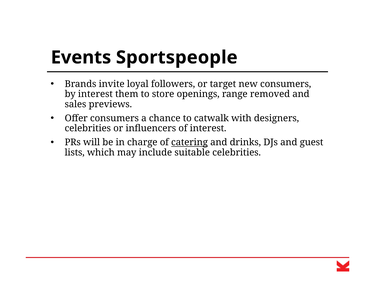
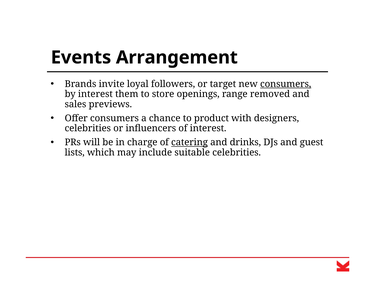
Sportspeople: Sportspeople -> Arrangement
consumers at (286, 84) underline: none -> present
catwalk: catwalk -> product
